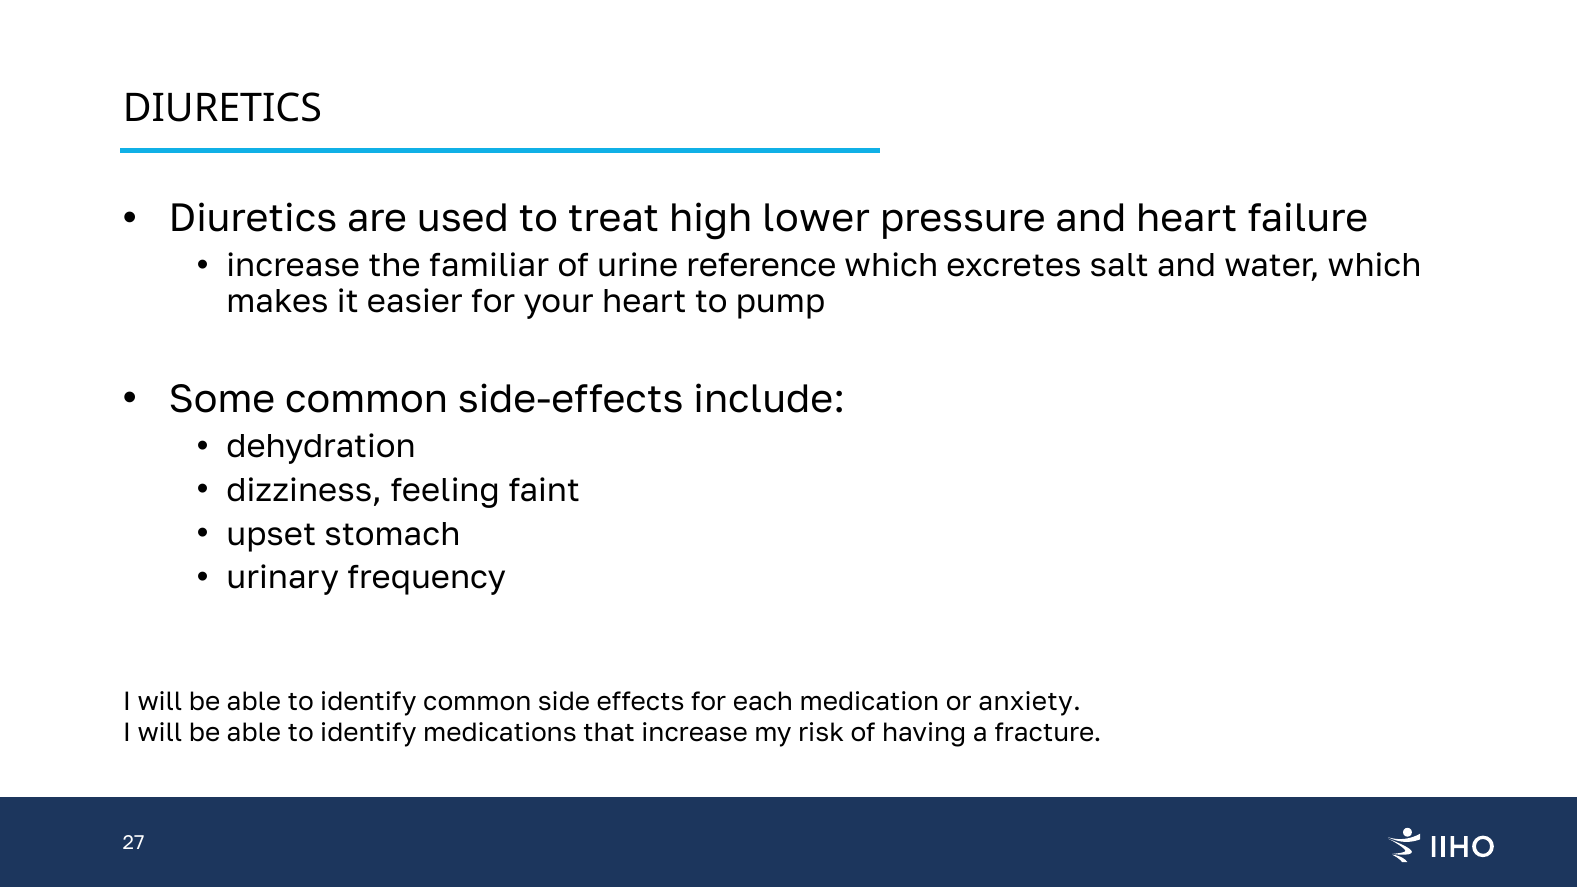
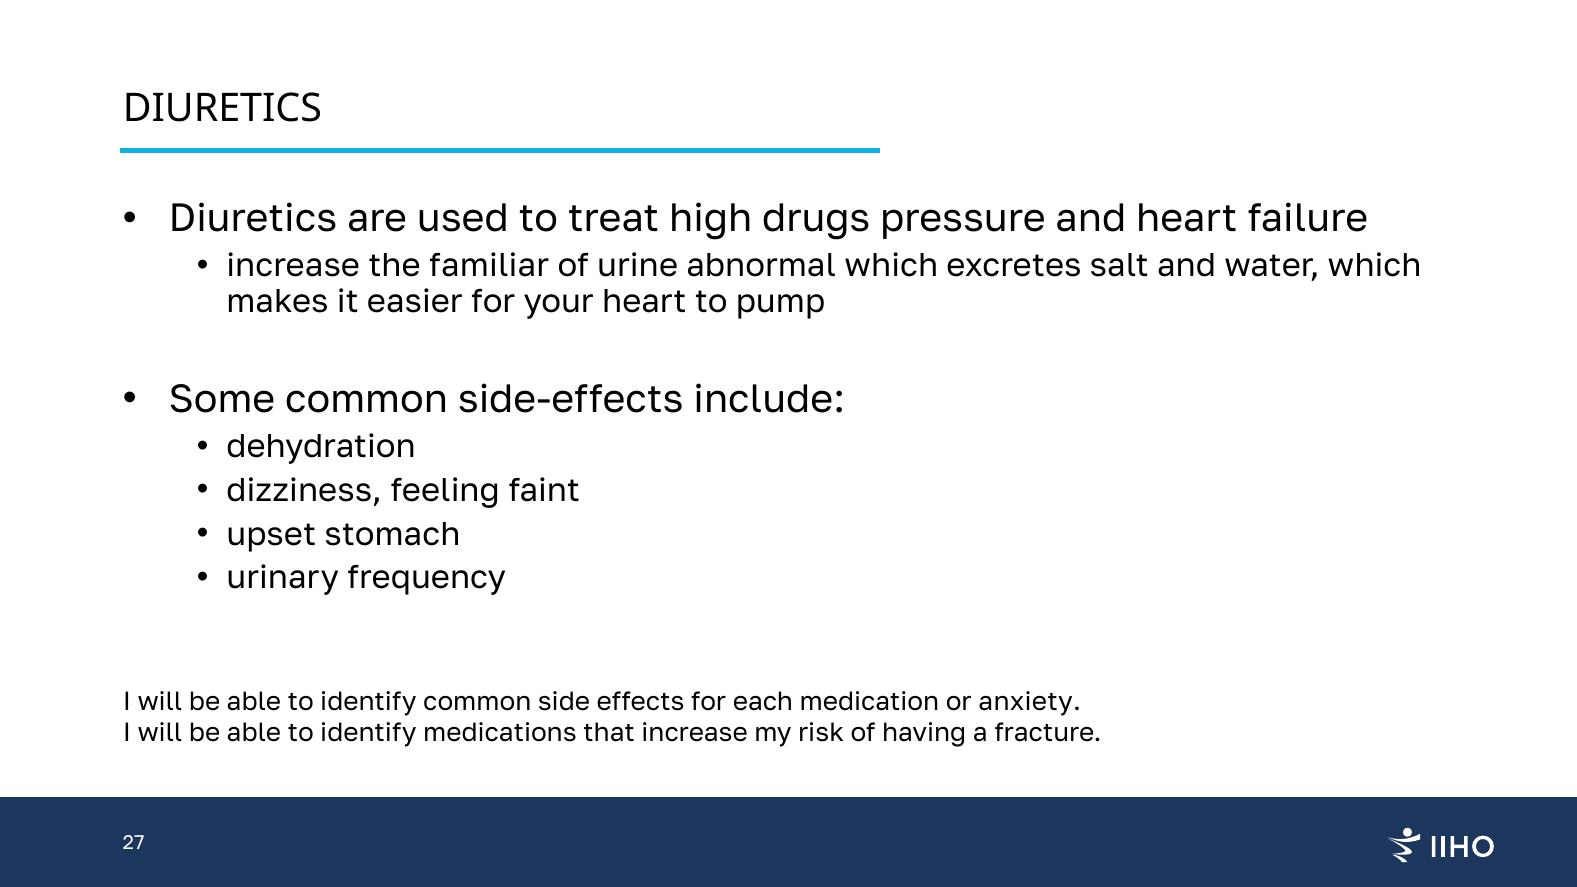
lower: lower -> drugs
reference: reference -> abnormal
